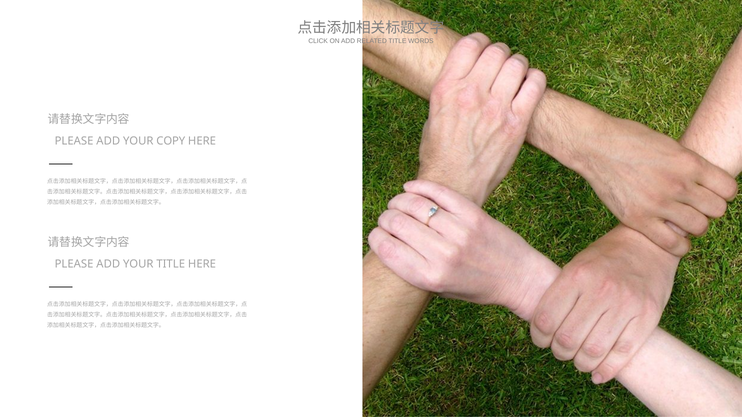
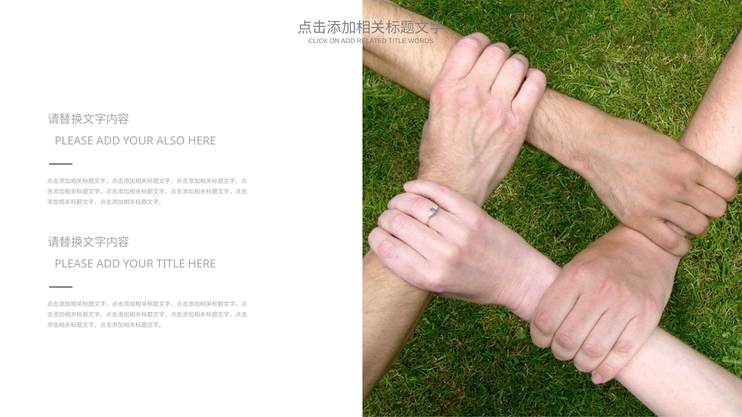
COPY: COPY -> ALSO
